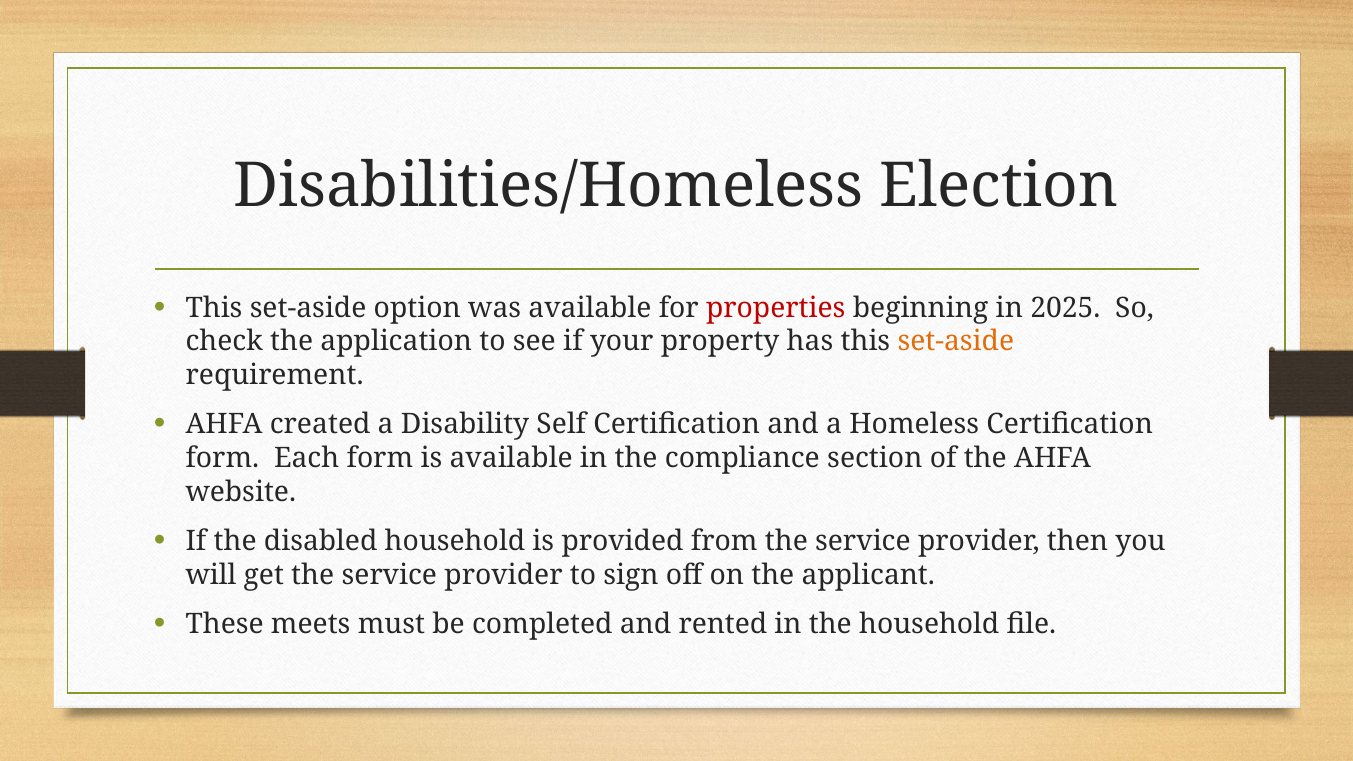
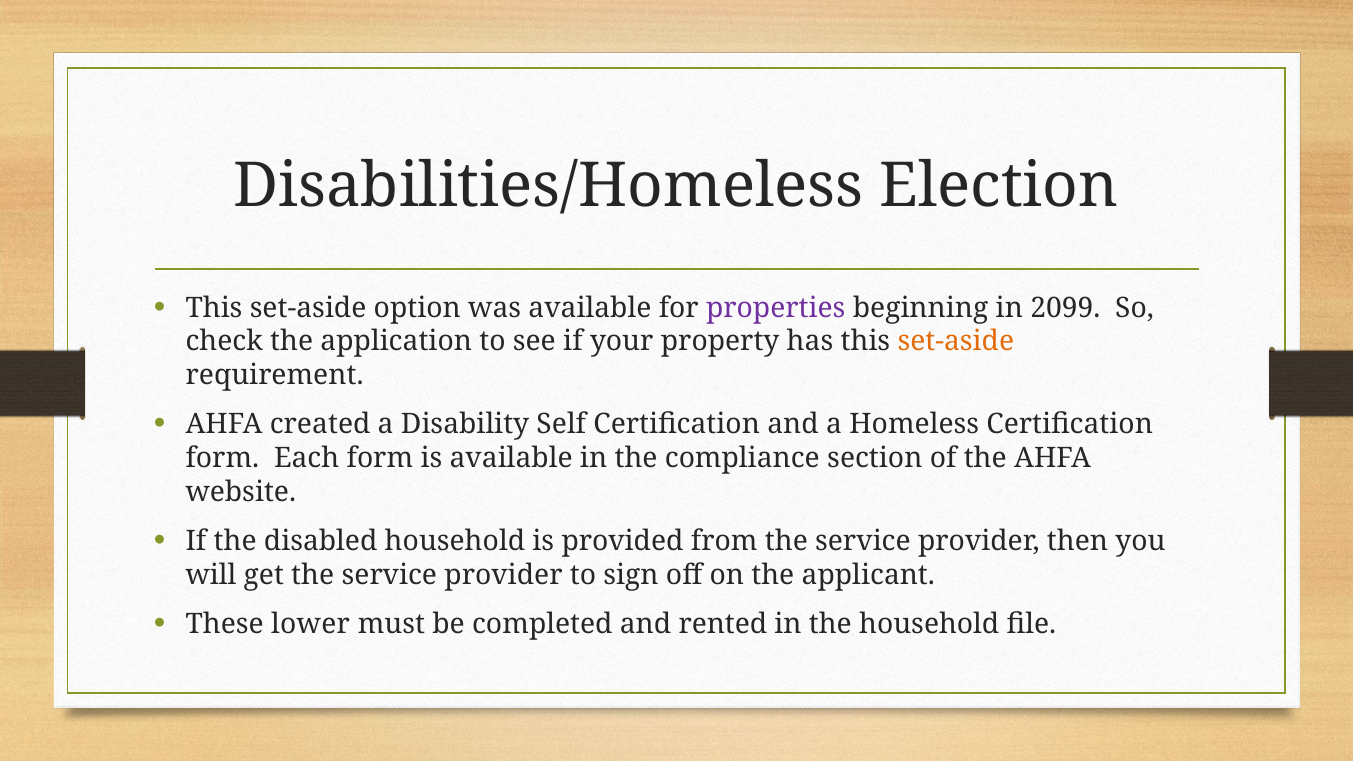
properties colour: red -> purple
2025: 2025 -> 2099
meets: meets -> lower
